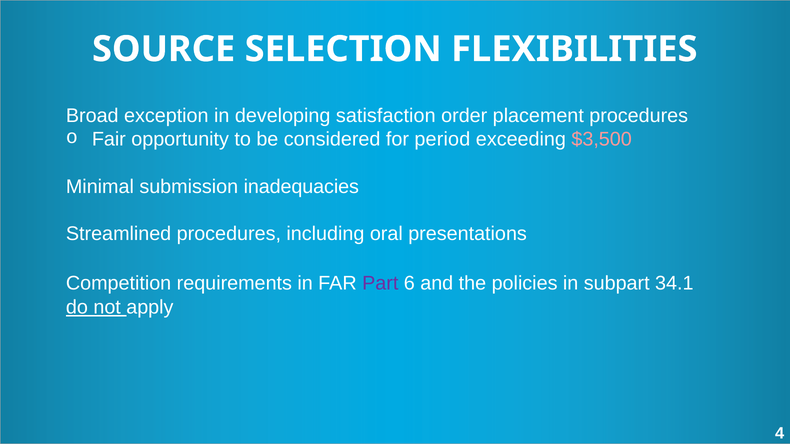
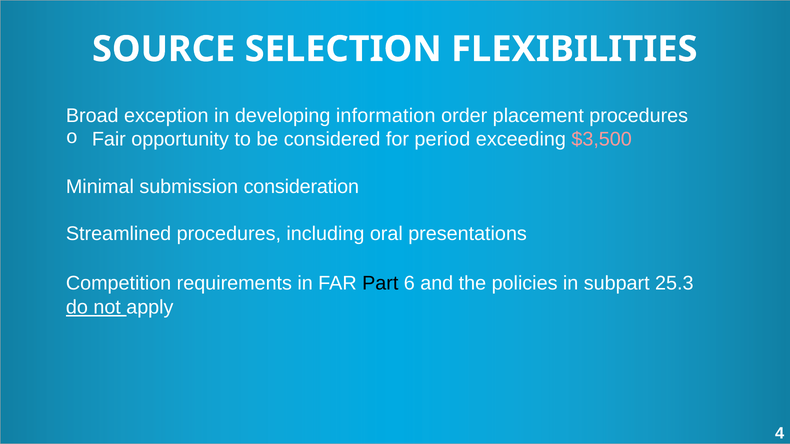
satisfaction: satisfaction -> information
inadequacies: inadequacies -> consideration
Part colour: purple -> black
34.1: 34.1 -> 25.3
